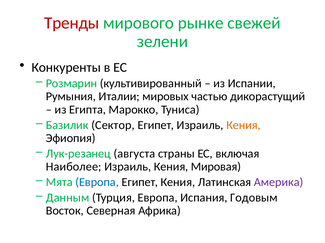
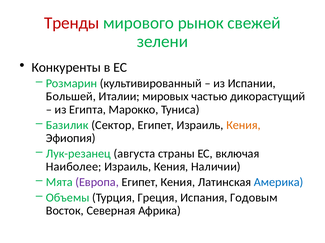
рынке: рынке -> рынок
Румыния: Румыния -> Большей
Мировая: Мировая -> Наличии
Европа at (97, 183) colour: blue -> purple
Америка colour: purple -> blue
Данным: Данным -> Объемы
Турция Европа: Европа -> Греция
